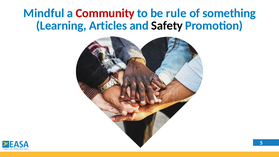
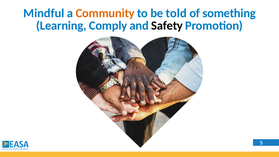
Community colour: red -> orange
rule: rule -> told
Articles: Articles -> Comply
